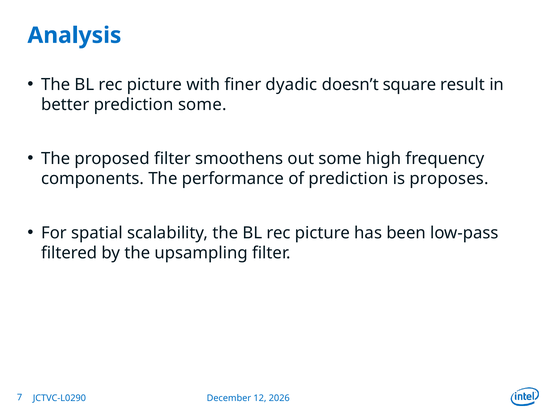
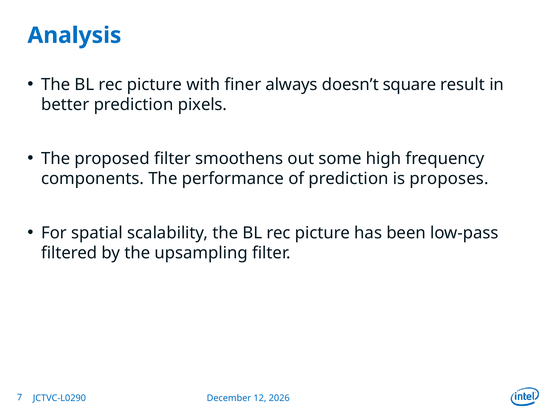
dyadic: dyadic -> always
prediction some: some -> pixels
